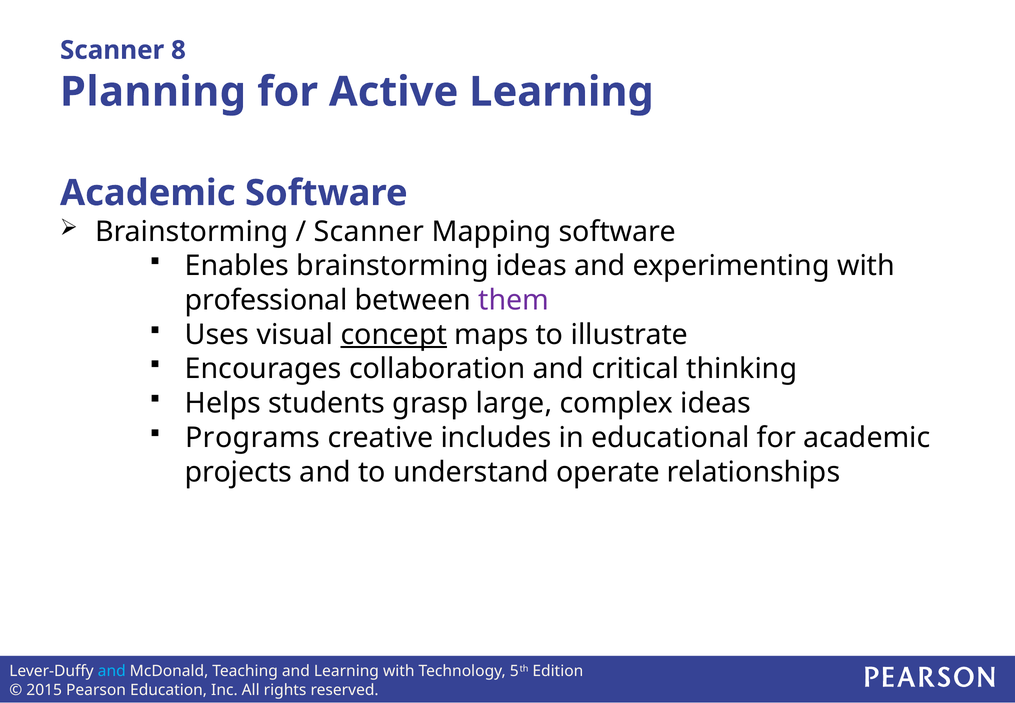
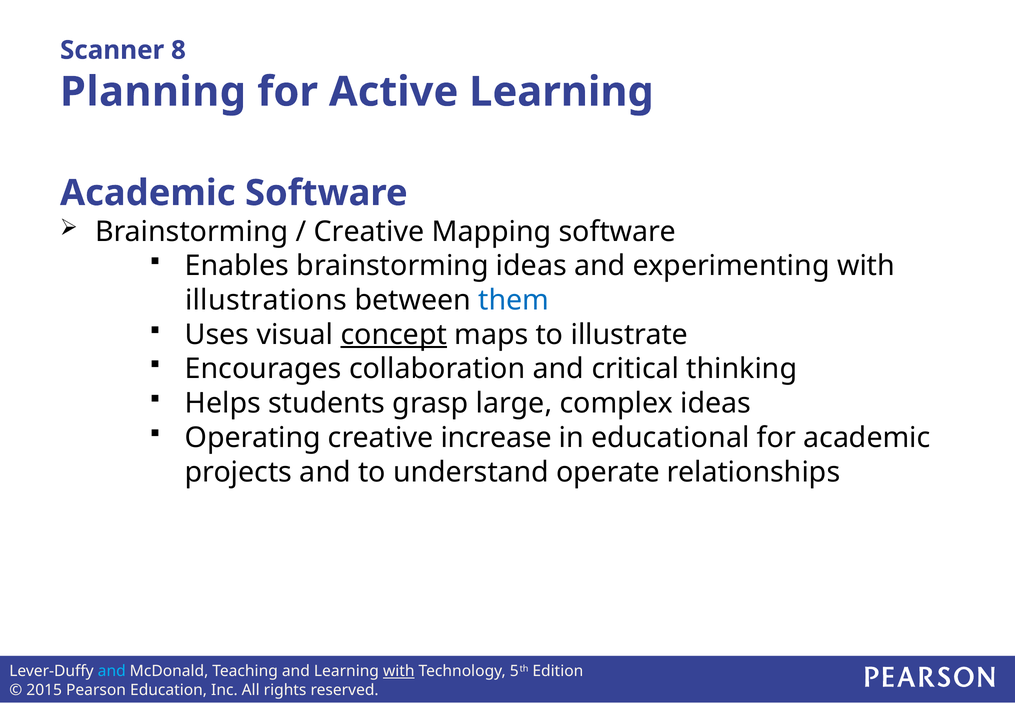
Scanner at (369, 231): Scanner -> Creative
professional: professional -> illustrations
them colour: purple -> blue
Programs: Programs -> Operating
includes: includes -> increase
with at (399, 671) underline: none -> present
